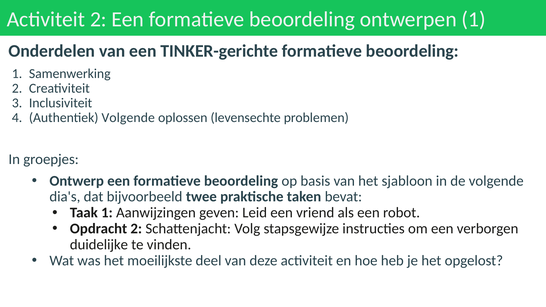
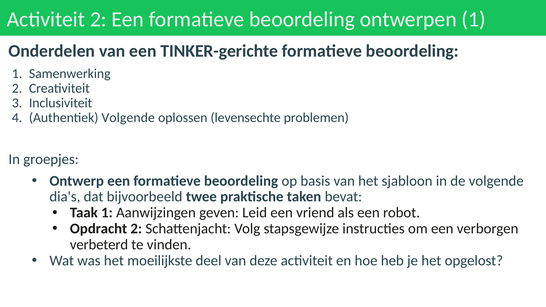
duidelijke: duidelijke -> verbeterd
